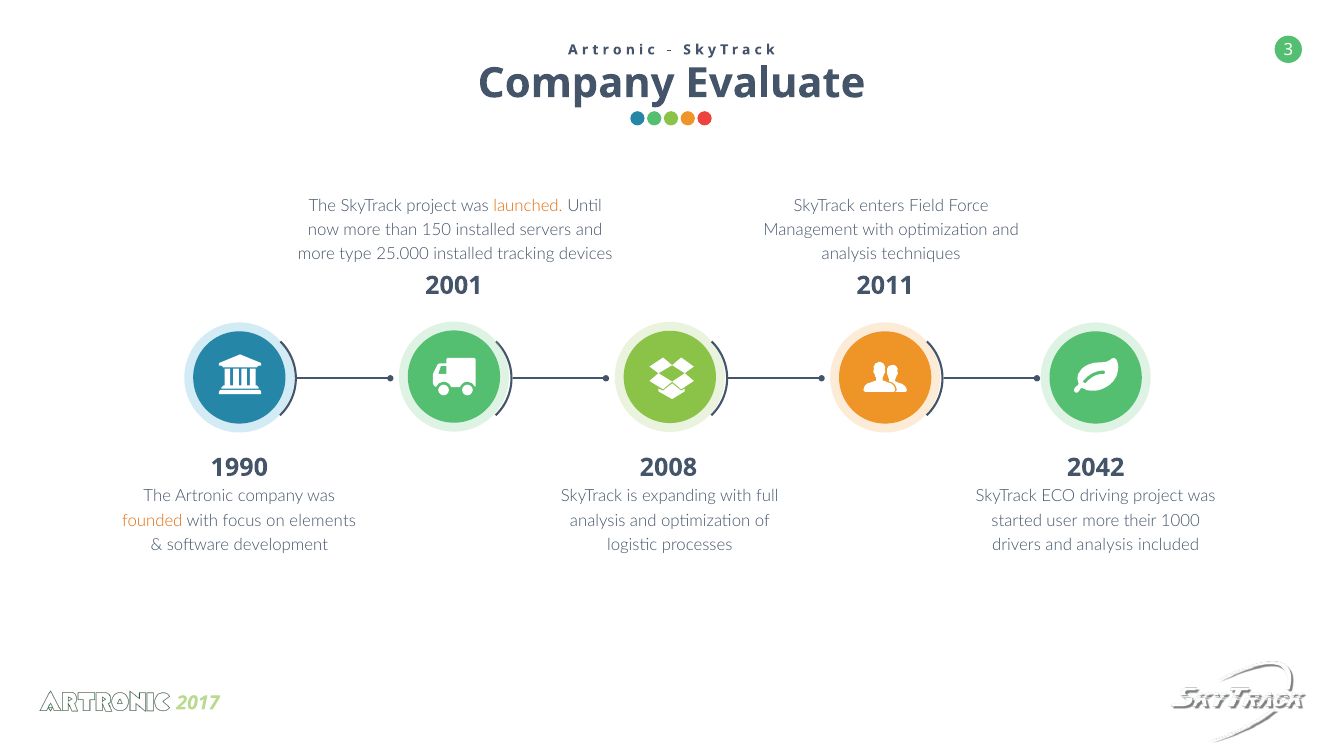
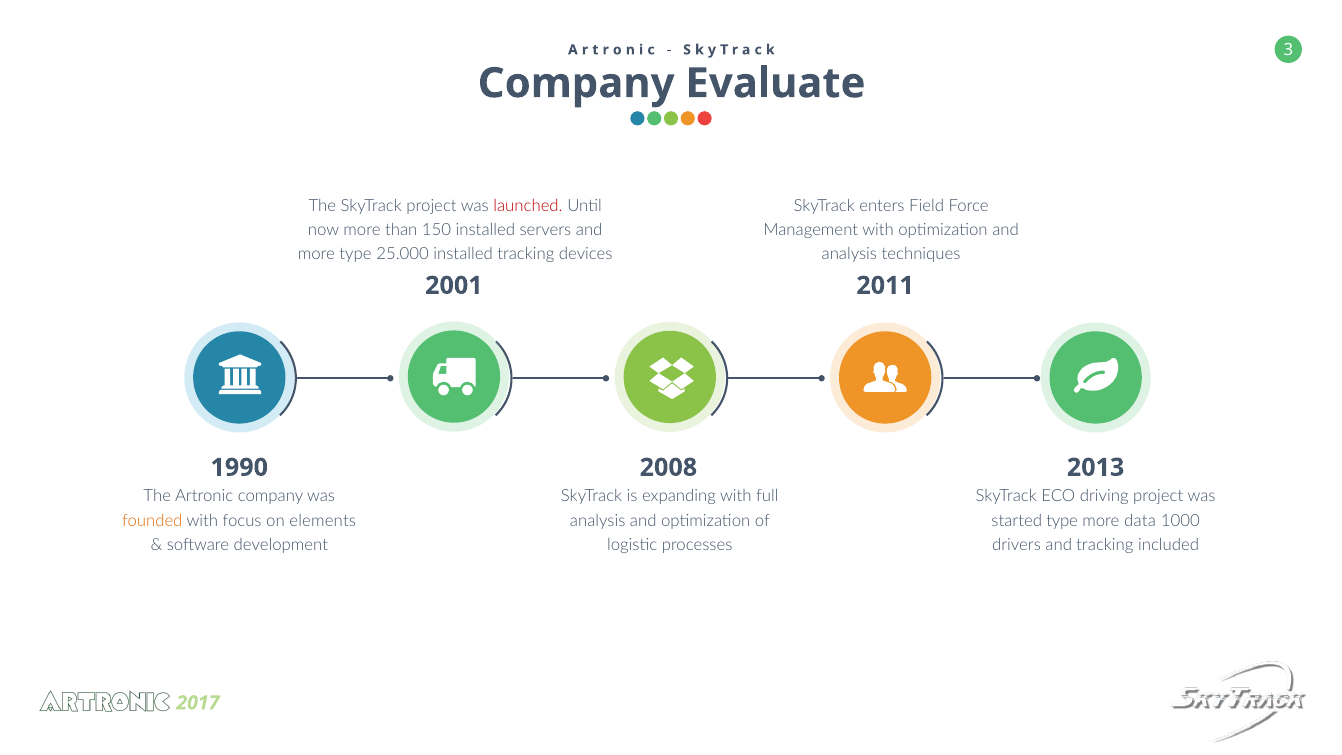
launched colour: orange -> red
2042: 2042 -> 2013
started user: user -> type
their: their -> data
drivers and analysis: analysis -> tracking
